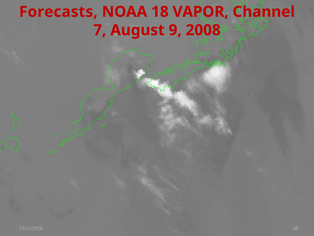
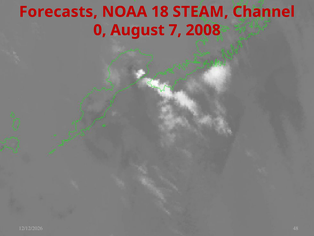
VAPOR: VAPOR -> STEAM
7: 7 -> 0
9: 9 -> 7
